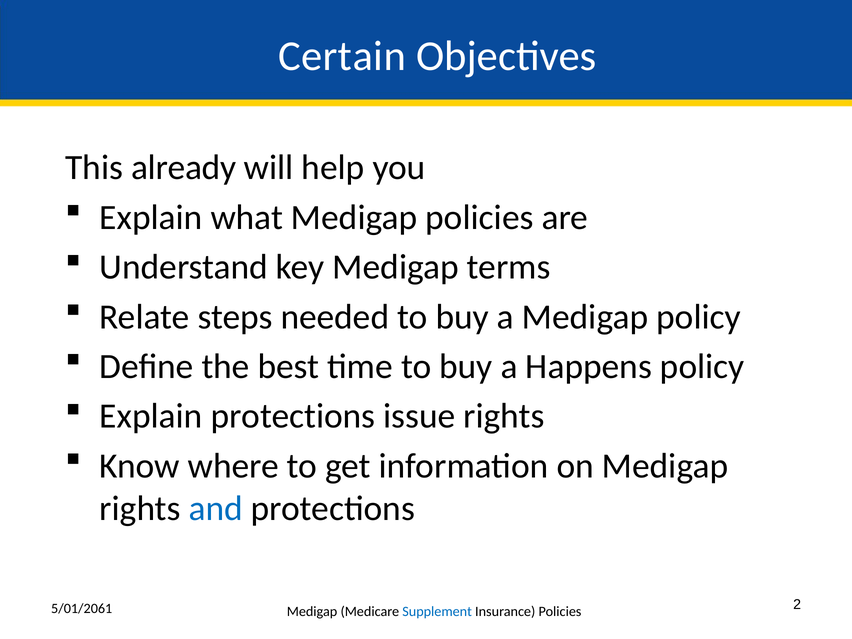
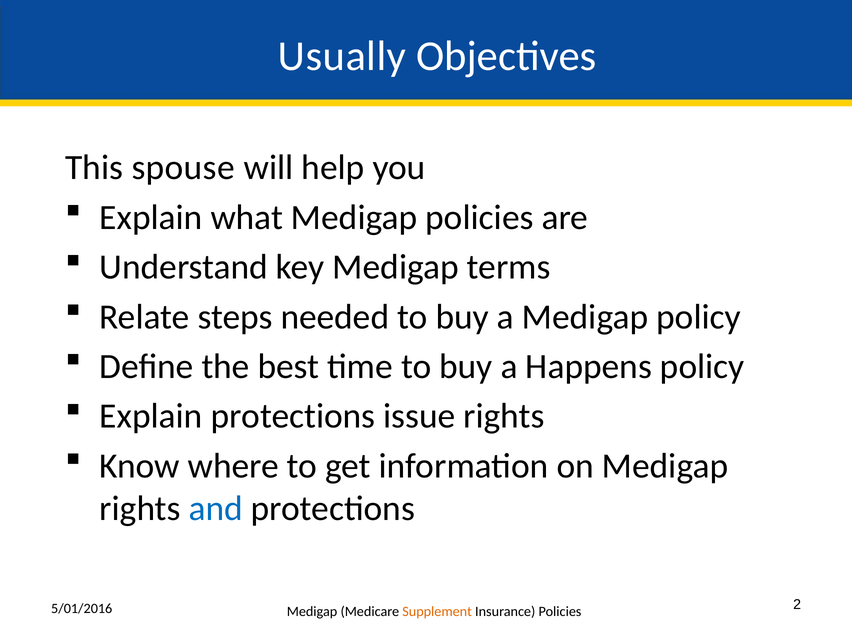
Certain: Certain -> Usually
already: already -> spouse
5/01/2061: 5/01/2061 -> 5/01/2016
Supplement colour: blue -> orange
